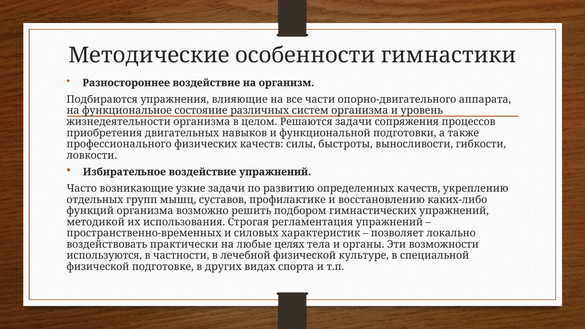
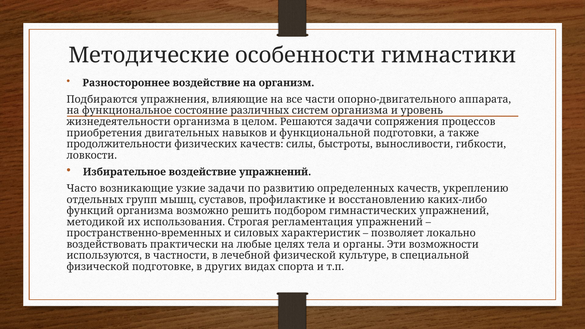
профессионального: профессионального -> продолжительности
